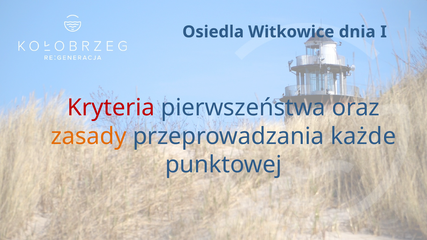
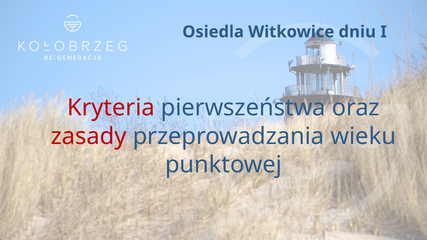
dnia: dnia -> dniu
zasady colour: orange -> red
każde: każde -> wieku
